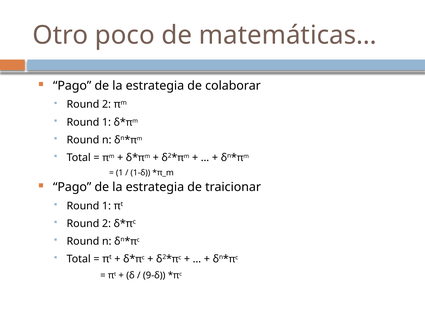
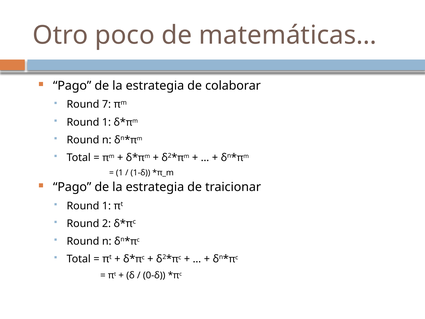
2 at (107, 104): 2 -> 7
9-δ: 9-δ -> 0-δ
